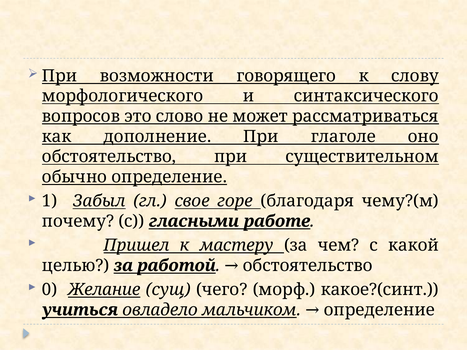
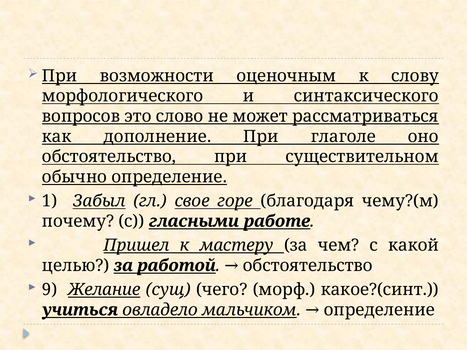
говорящего: говорящего -> оценочным
0: 0 -> 9
